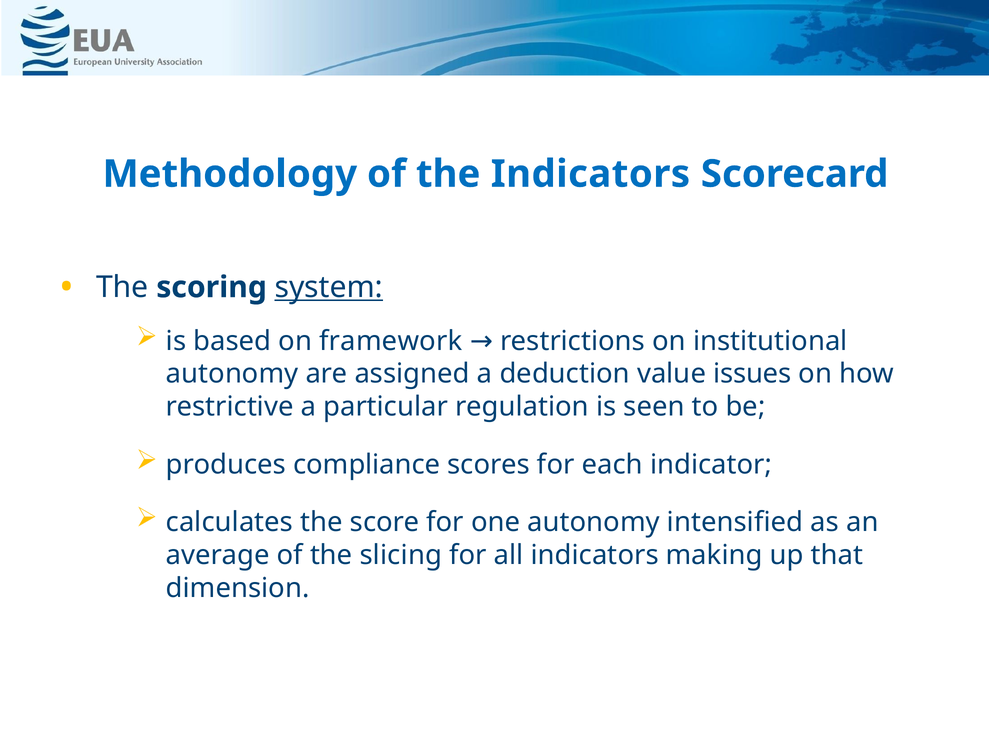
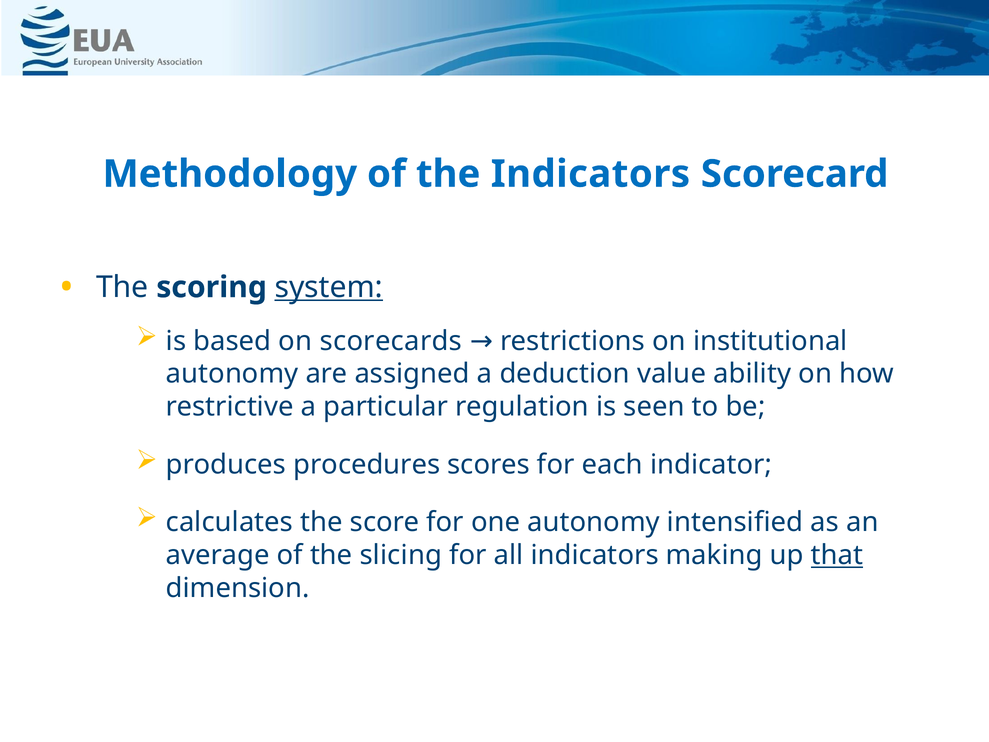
framework: framework -> scorecards
issues: issues -> ability
compliance: compliance -> procedures
that underline: none -> present
